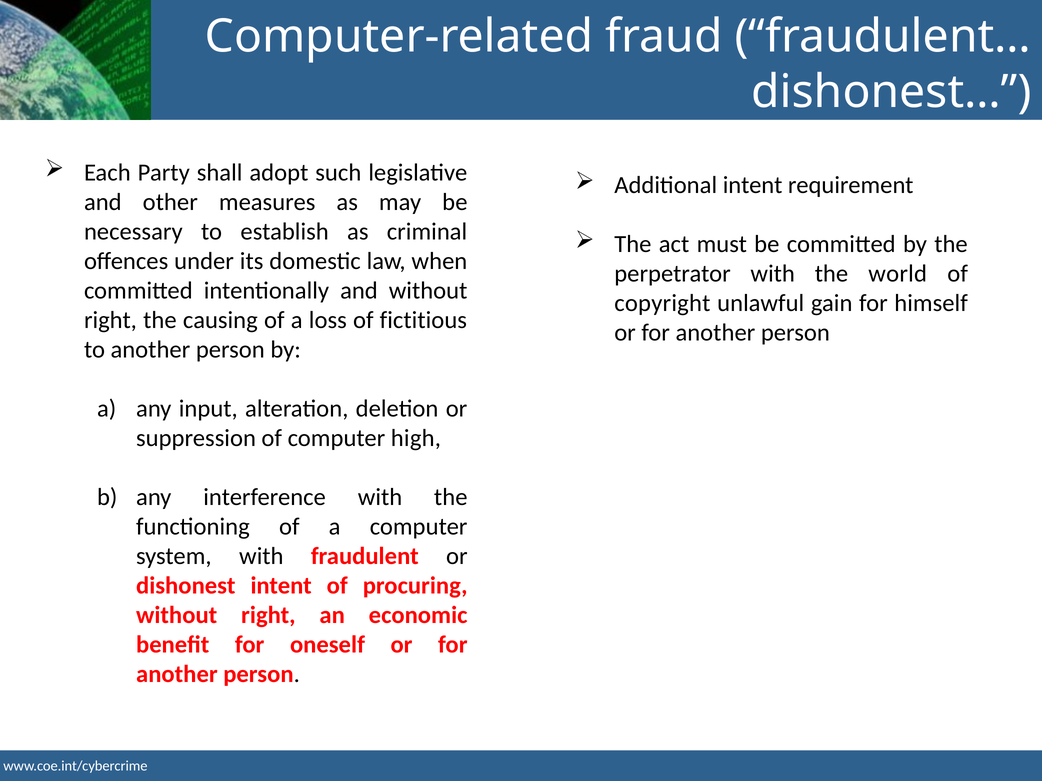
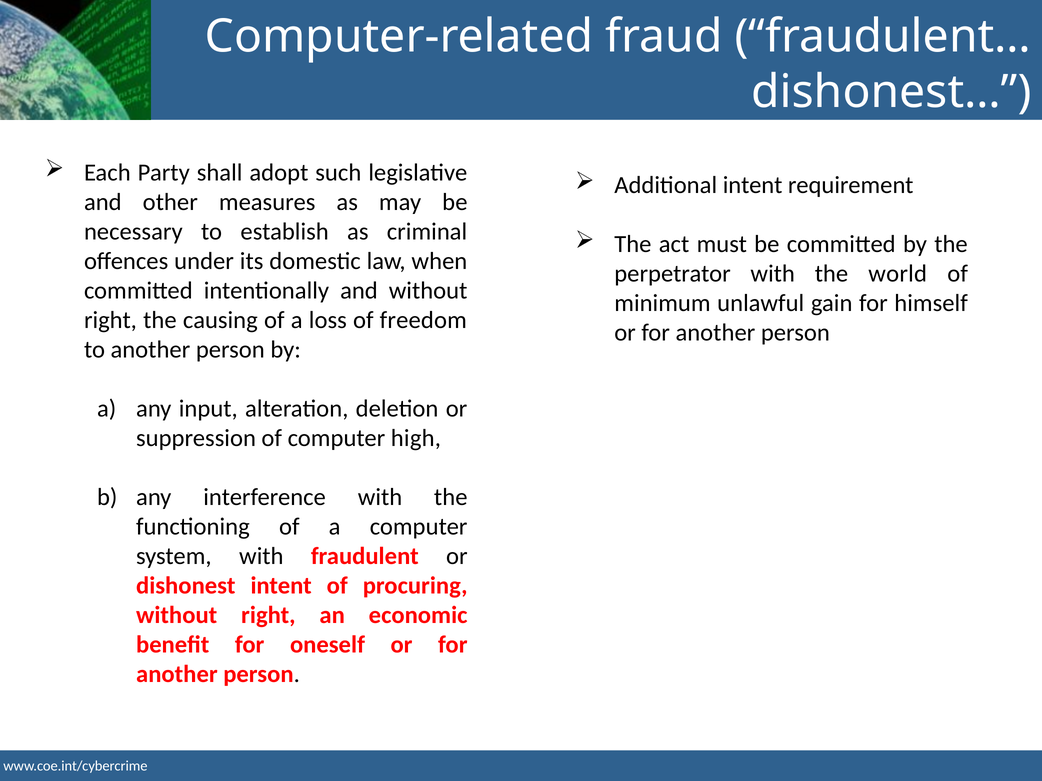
copyright: copyright -> minimum
fictitious: fictitious -> freedom
